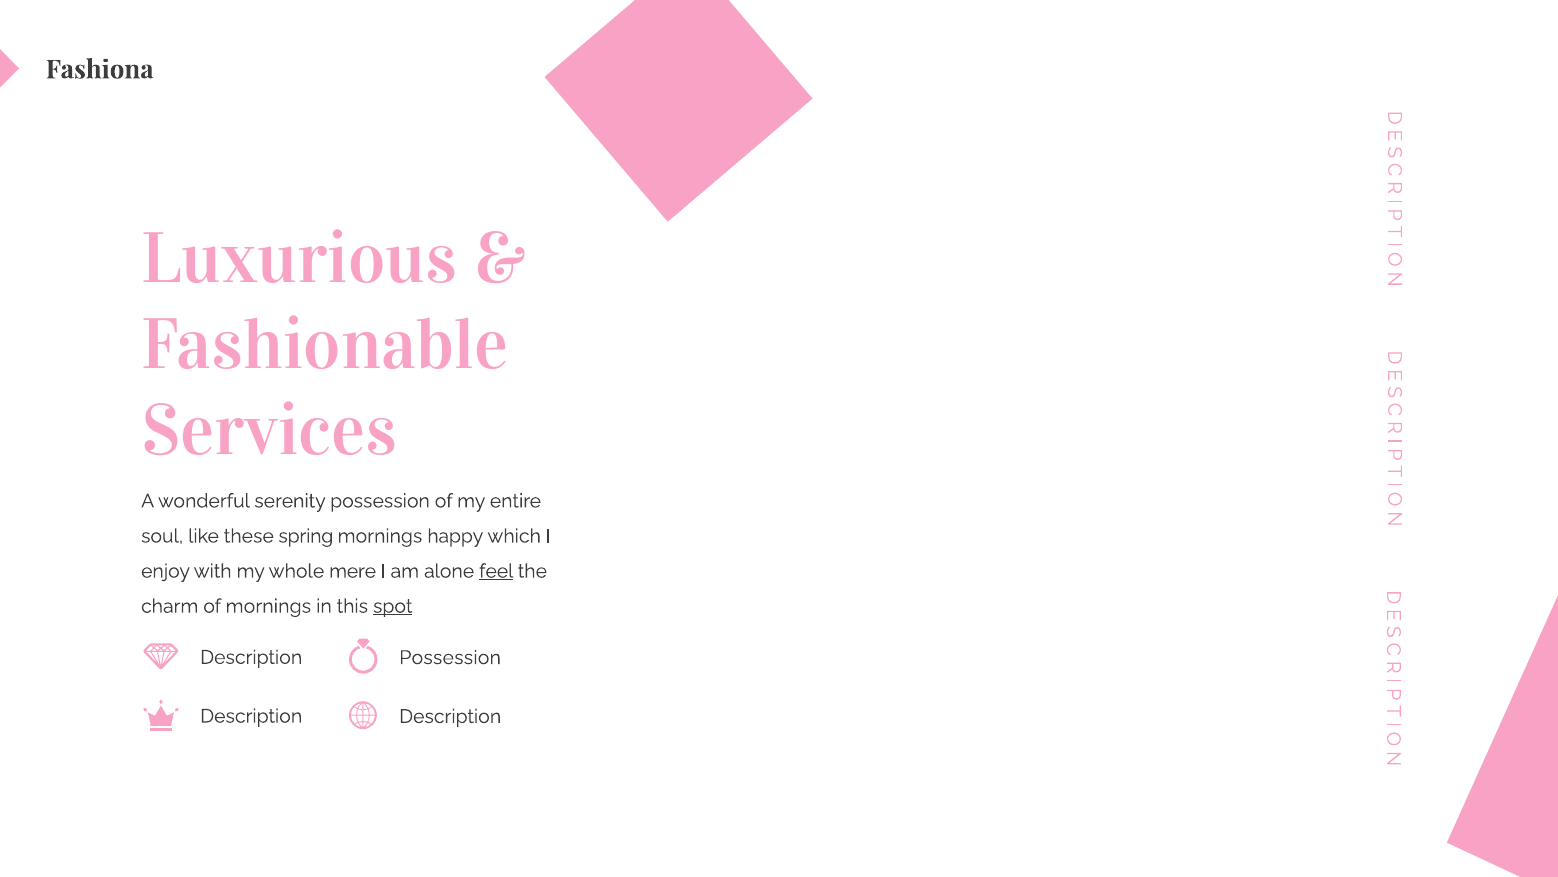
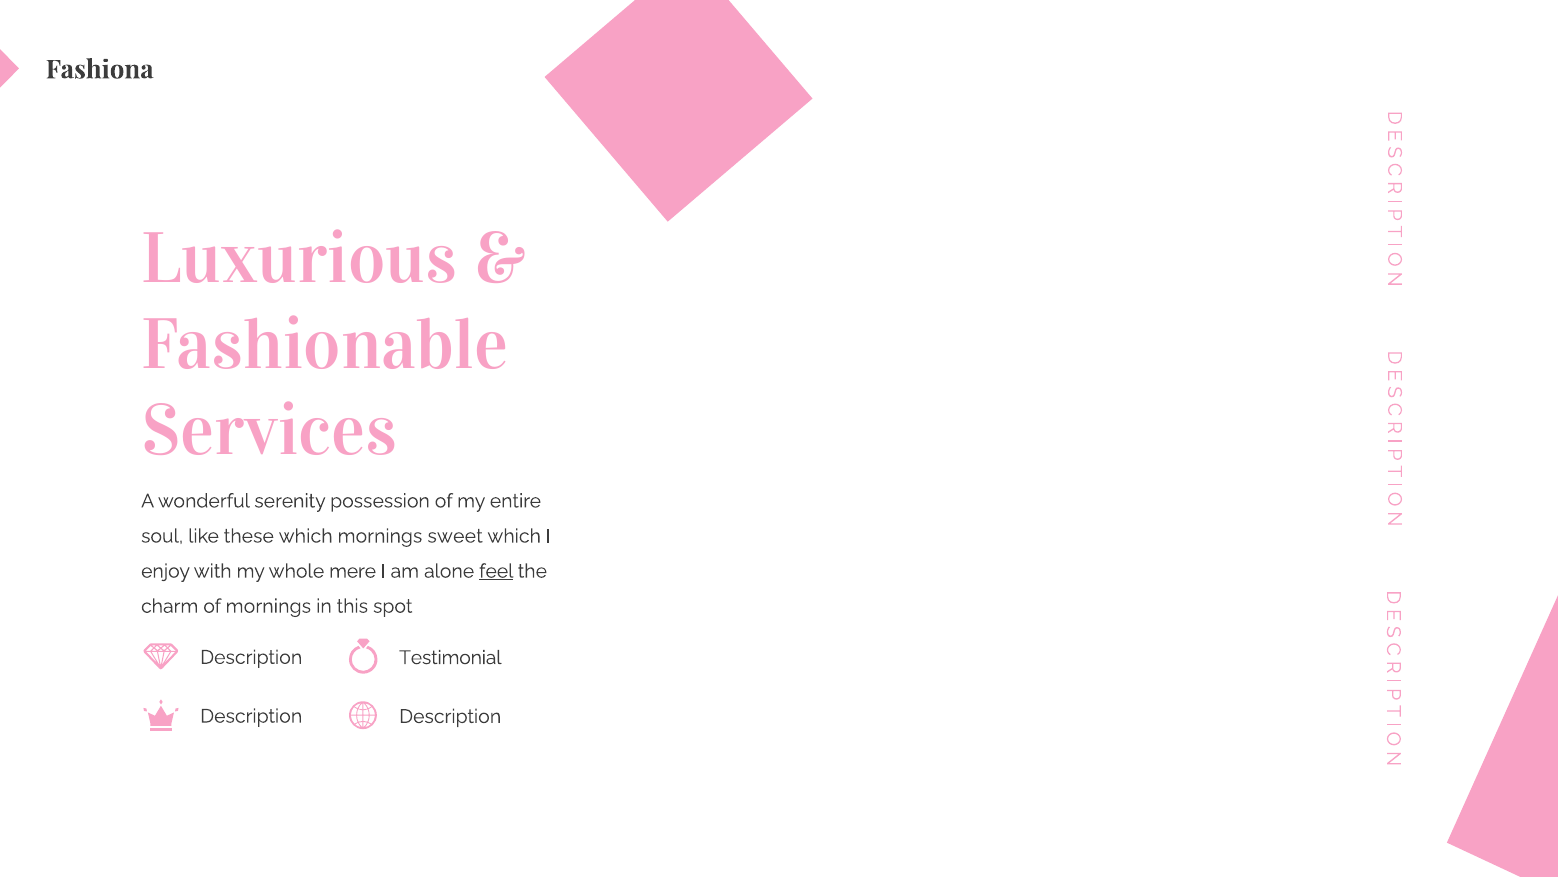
these spring: spring -> which
happy: happy -> sweet
spot underline: present -> none
Description Possession: Possession -> Testimonial
